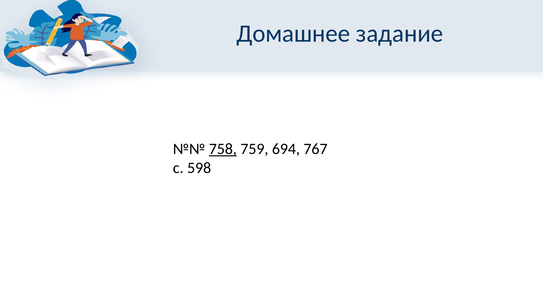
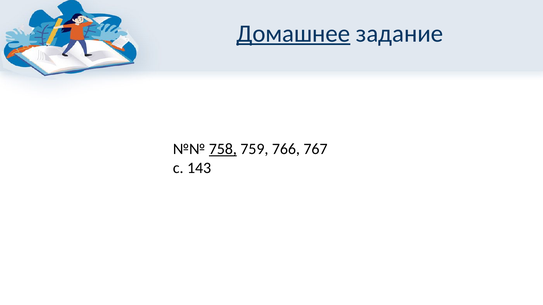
Домашнее underline: none -> present
694: 694 -> 766
598: 598 -> 143
